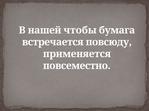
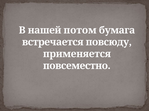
чтобы: чтобы -> потом
